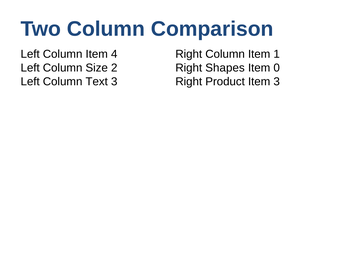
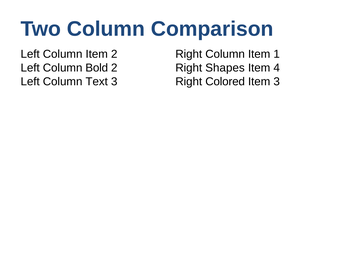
Item 4: 4 -> 2
Size: Size -> Bold
0: 0 -> 4
Product: Product -> Colored
